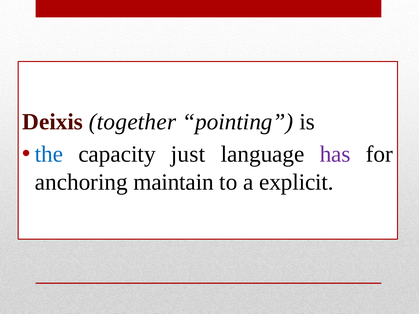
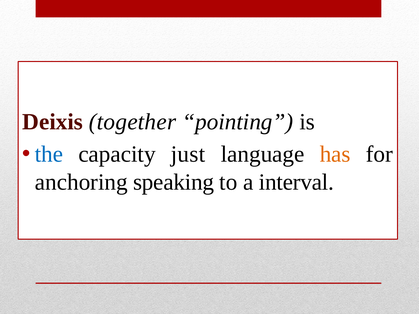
has colour: purple -> orange
maintain: maintain -> speaking
explicit: explicit -> interval
